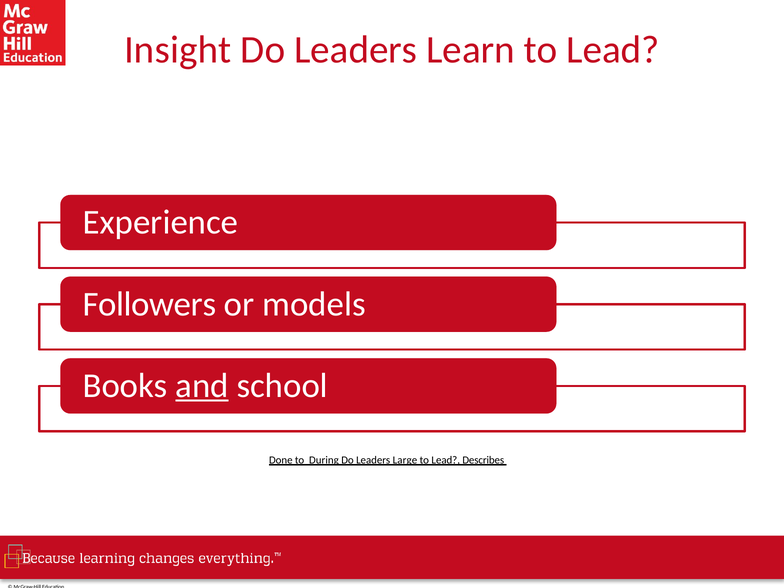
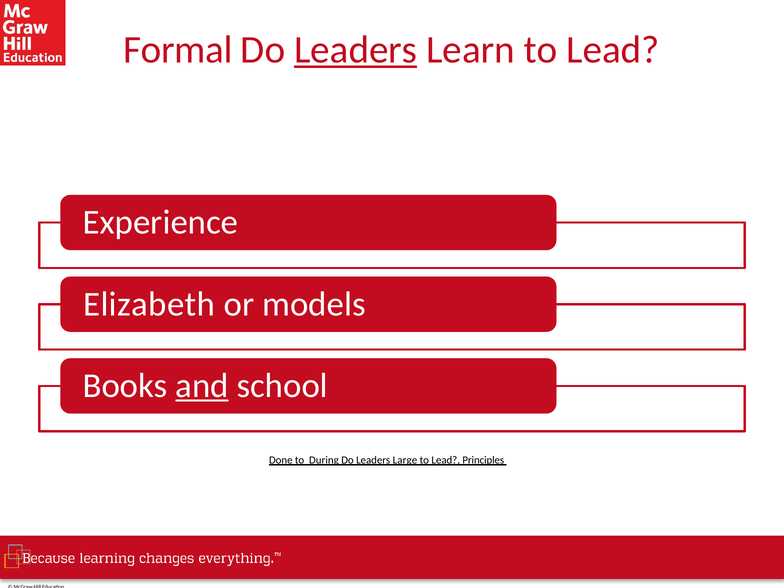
Insight: Insight -> Formal
Leaders at (356, 50) underline: none -> present
Followers: Followers -> Elizabeth
Describes: Describes -> Principles
